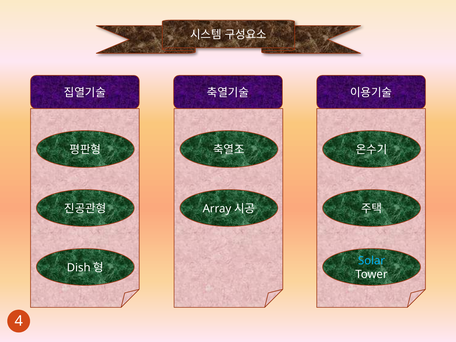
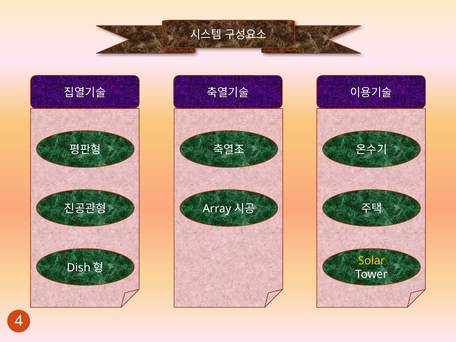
Solar colour: light blue -> yellow
